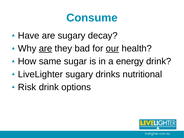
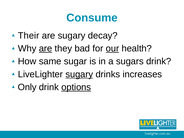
Have: Have -> Their
energy: energy -> sugars
sugary at (79, 74) underline: none -> present
nutritional: nutritional -> increases
Risk: Risk -> Only
options underline: none -> present
